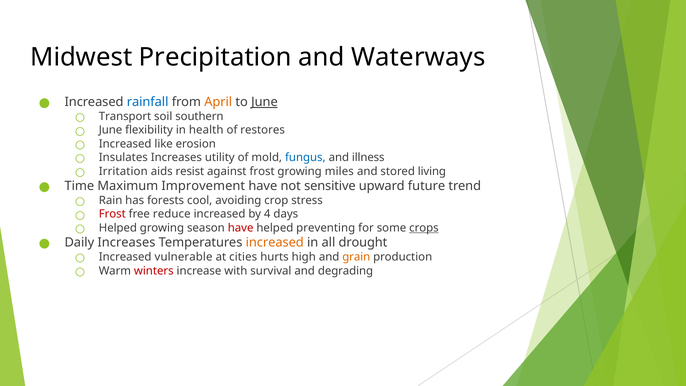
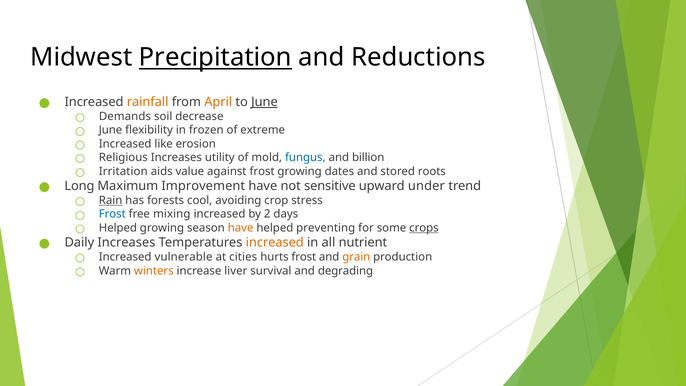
Precipitation underline: none -> present
Waterways: Waterways -> Reductions
rainfall colour: blue -> orange
Transport: Transport -> Demands
southern: southern -> decrease
health: health -> frozen
restores: restores -> extreme
Insulates: Insulates -> Religious
illness: illness -> billion
resist: resist -> value
miles: miles -> dates
living: living -> roots
Time: Time -> Long
future: future -> under
Rain underline: none -> present
Frost at (112, 214) colour: red -> blue
reduce: reduce -> mixing
4: 4 -> 2
have at (241, 228) colour: red -> orange
drought: drought -> nutrient
hurts high: high -> frost
winters colour: red -> orange
with: with -> liver
